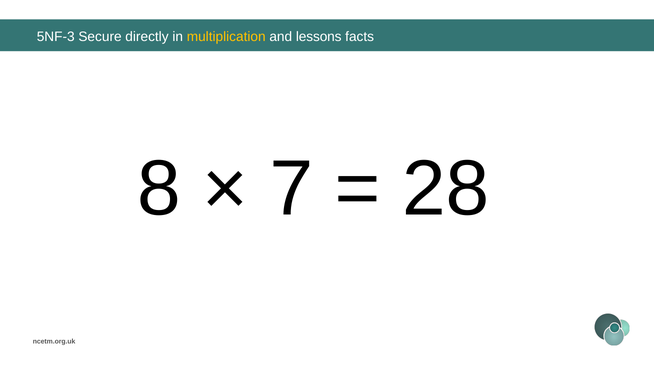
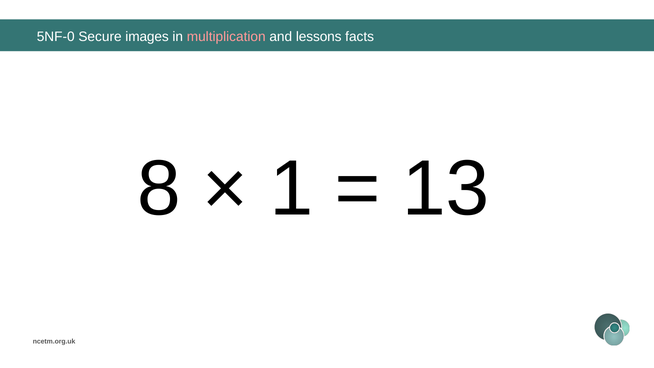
5NF-3: 5NF-3 -> 5NF-0
directly: directly -> images
multiplication colour: yellow -> pink
7: 7 -> 1
28: 28 -> 13
